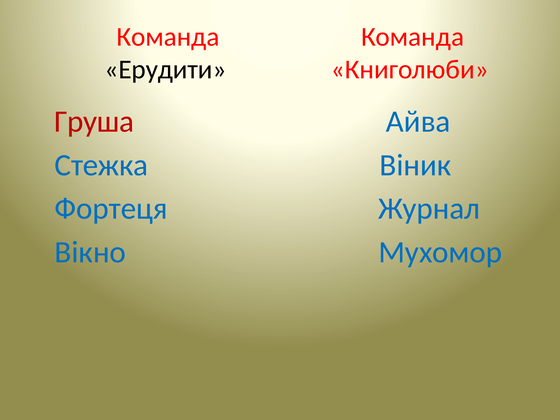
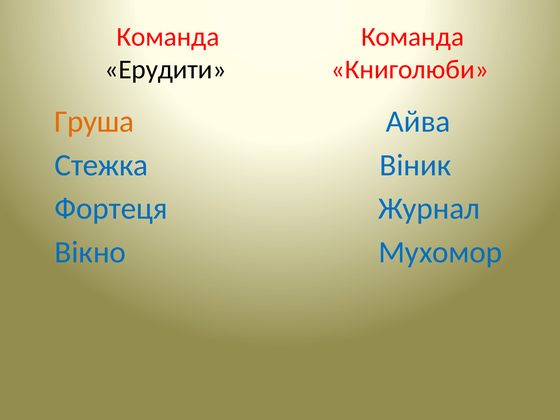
Груша colour: red -> orange
